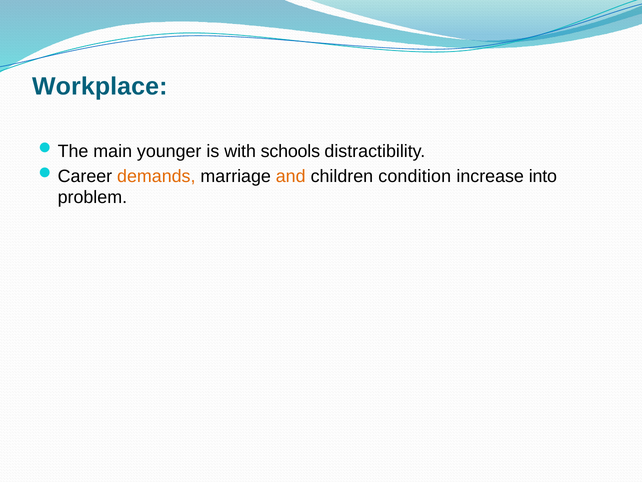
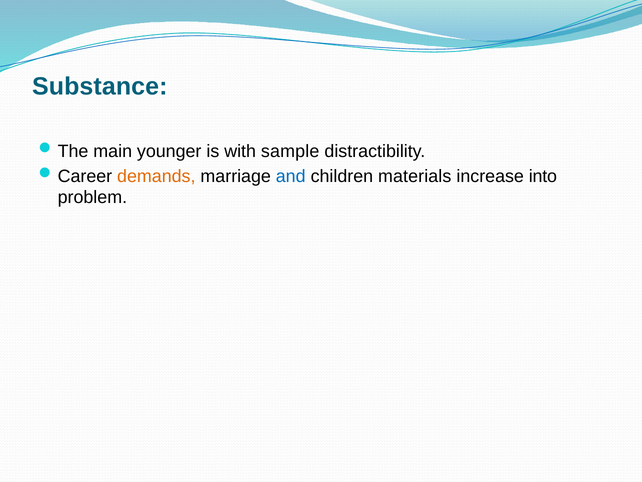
Workplace: Workplace -> Substance
schools: schools -> sample
and colour: orange -> blue
condition: condition -> materials
